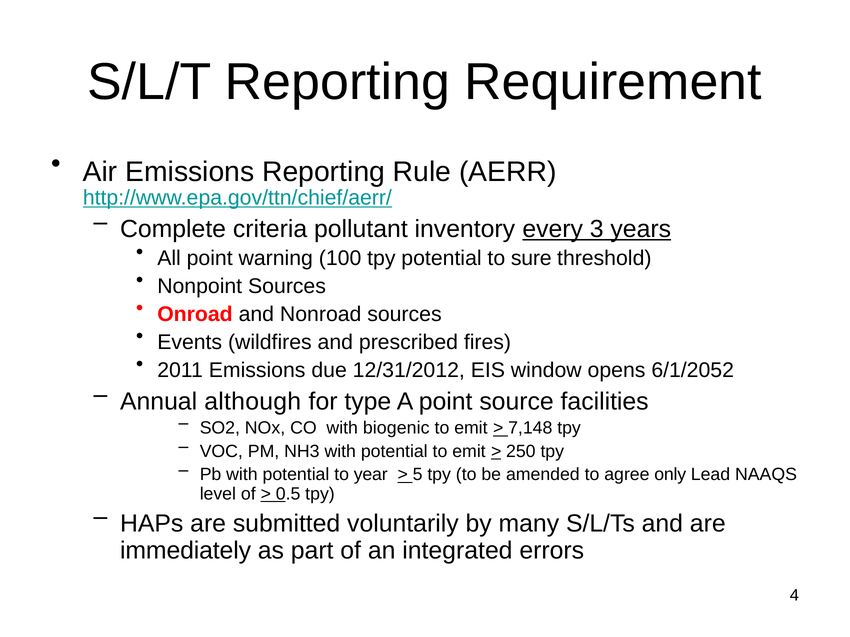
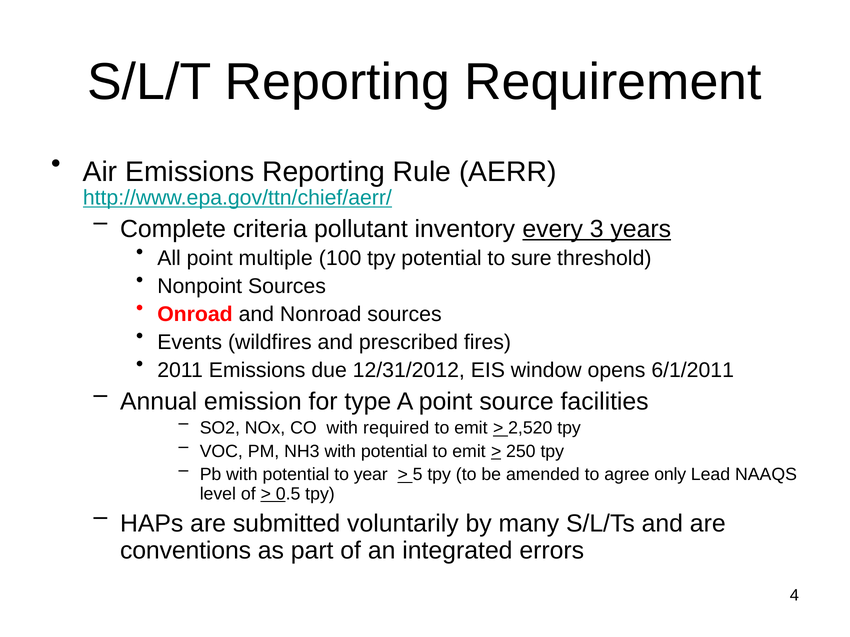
warning: warning -> multiple
6/1/2052: 6/1/2052 -> 6/1/2011
although: although -> emission
biogenic: biogenic -> required
7,148: 7,148 -> 2,520
immediately: immediately -> conventions
